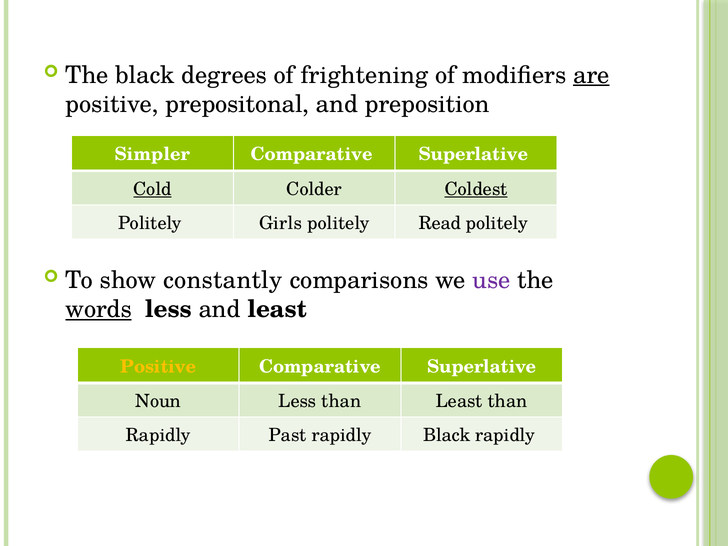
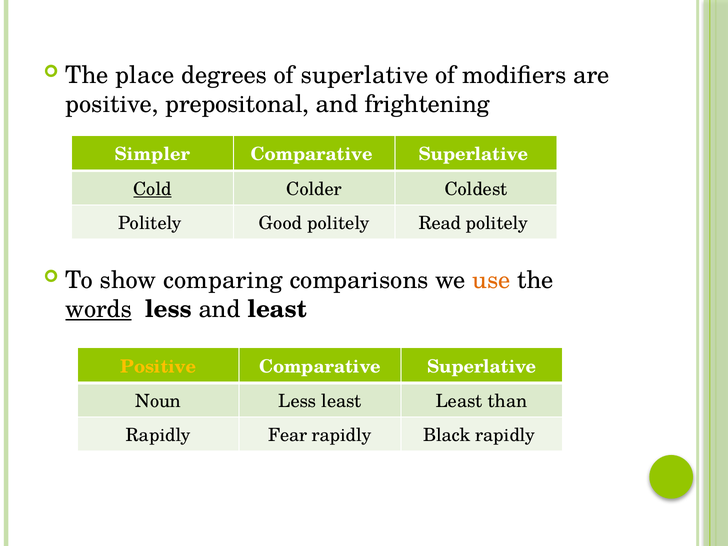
The black: black -> place
of frightening: frightening -> superlative
are underline: present -> none
preposition: preposition -> frightening
Coldest underline: present -> none
Girls: Girls -> Good
constantly: constantly -> comparing
use colour: purple -> orange
Less than: than -> least
Past: Past -> Fear
